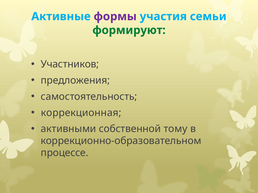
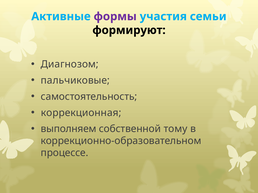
формируют colour: green -> black
Участников: Участников -> Диагнозом
предложения: предложения -> пальчиковые
активными: активными -> выполняем
